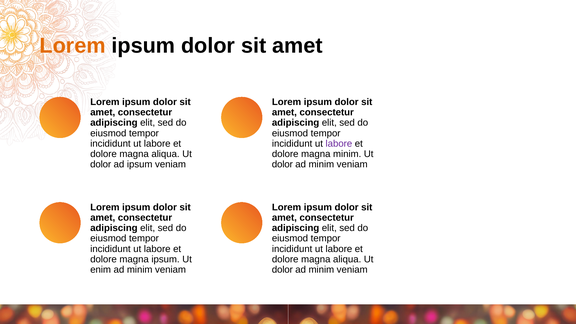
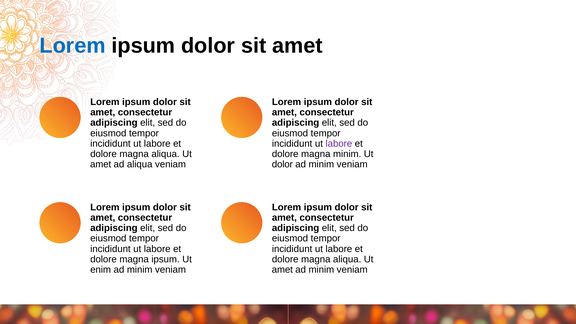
Lorem at (73, 46) colour: orange -> blue
dolor at (101, 164): dolor -> amet
ad ipsum: ipsum -> aliqua
dolor at (282, 270): dolor -> amet
